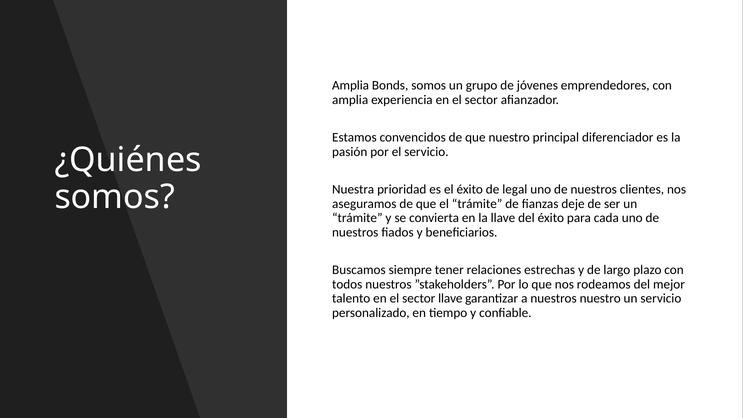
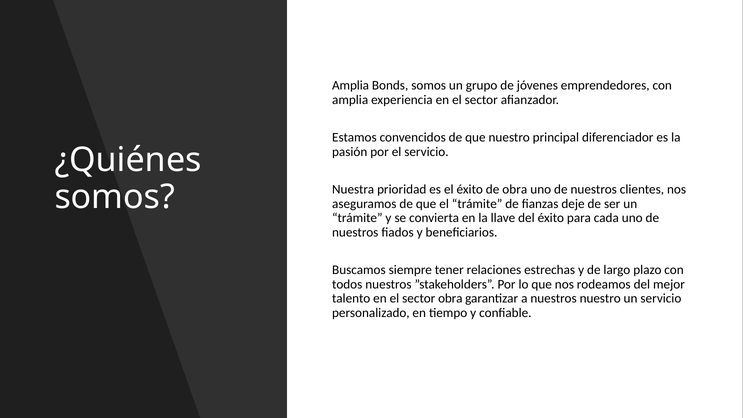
de legal: legal -> obra
sector llave: llave -> obra
